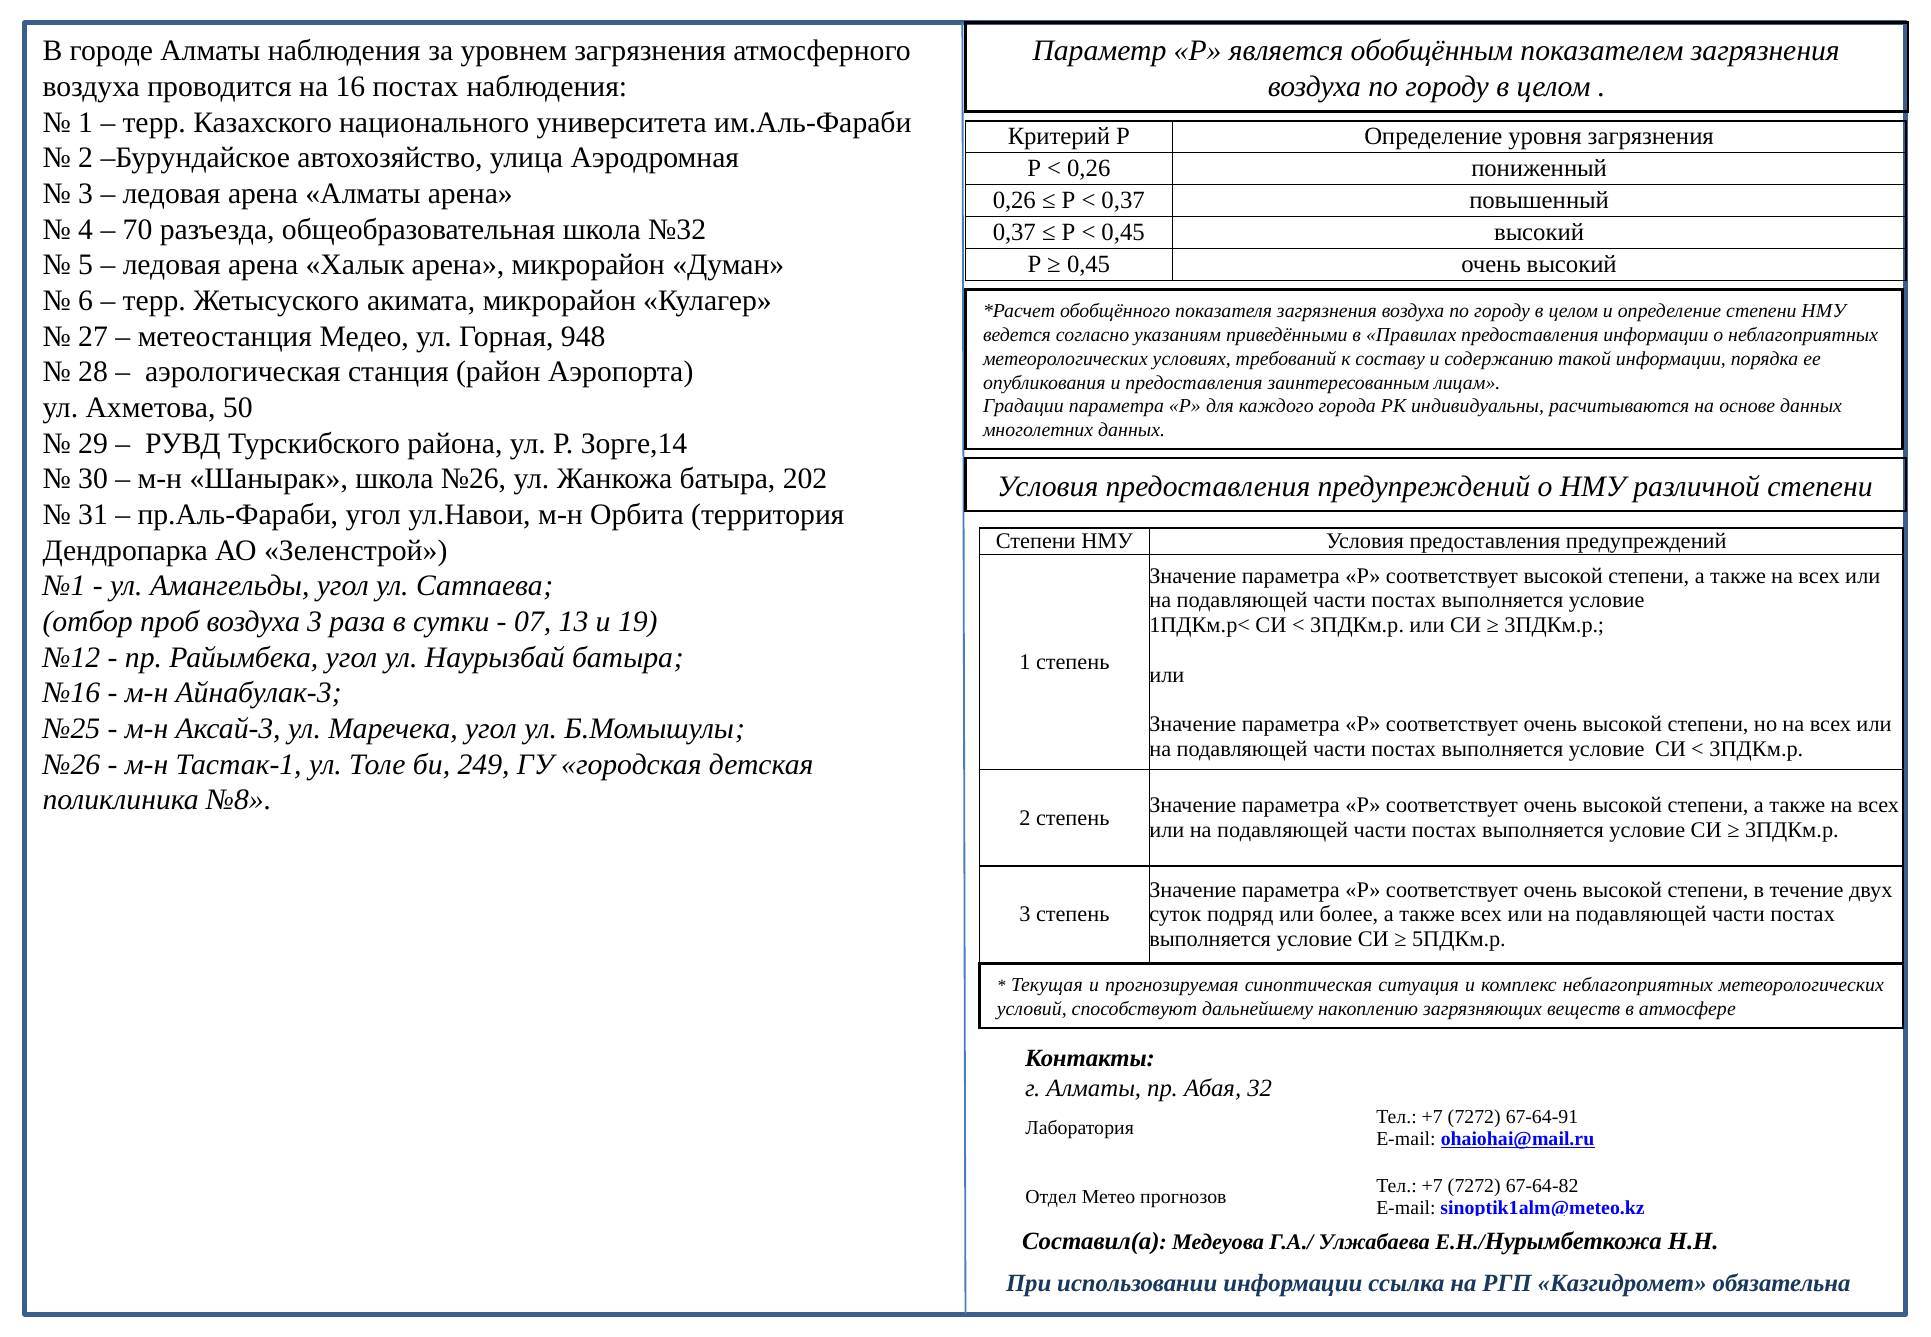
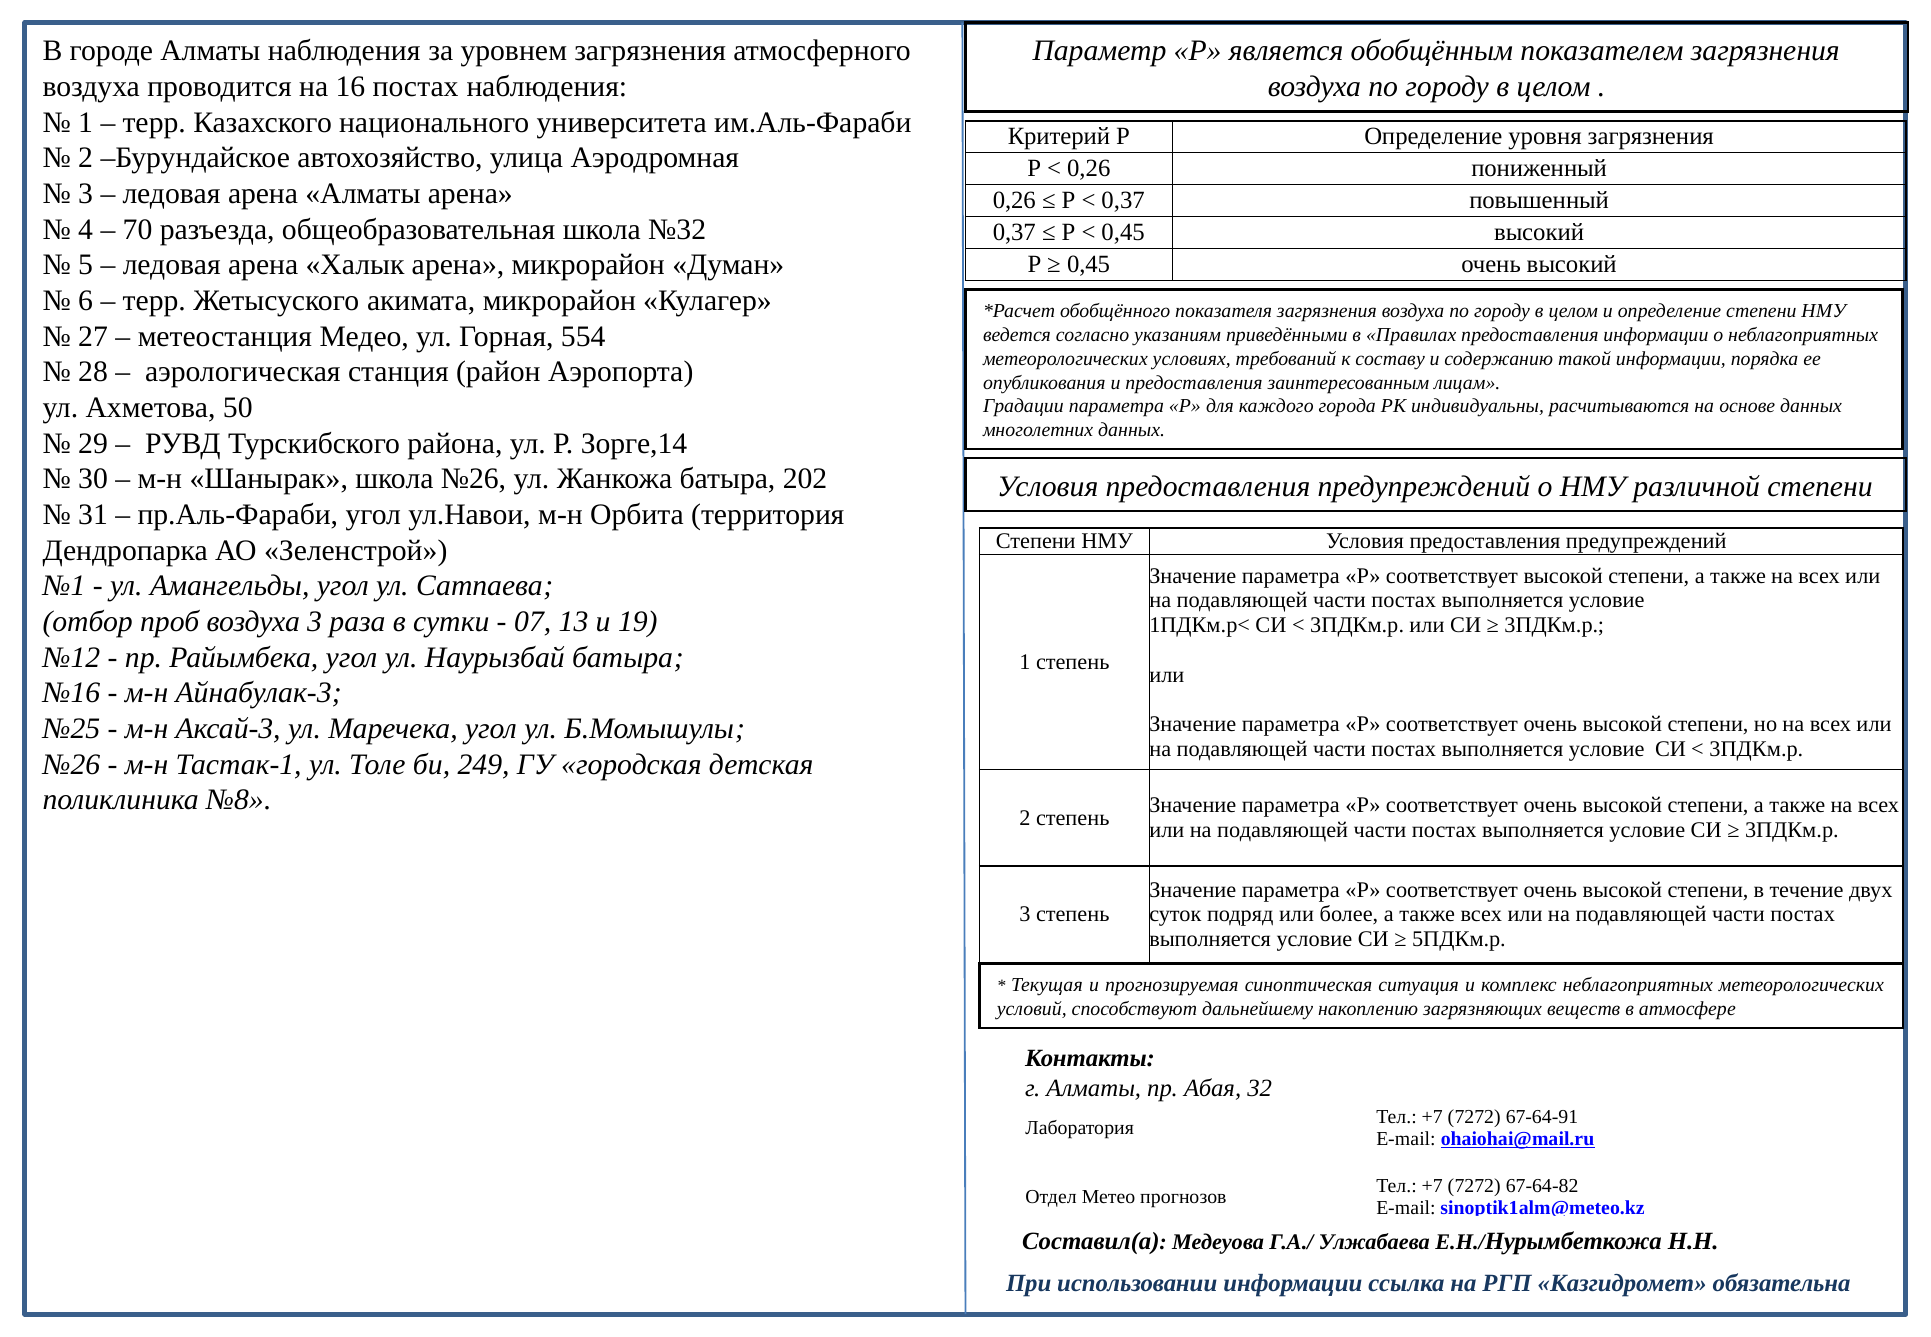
948: 948 -> 554
